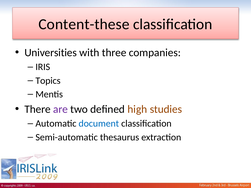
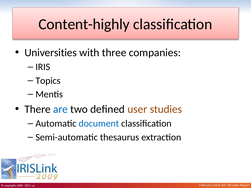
Content-these: Content-these -> Content-highly
are colour: purple -> blue
high: high -> user
